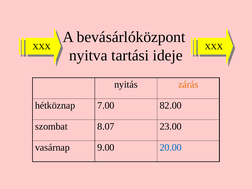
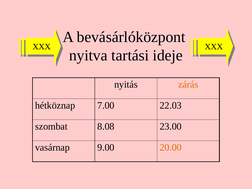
82.00: 82.00 -> 22.03
8.07: 8.07 -> 8.08
20.00 colour: blue -> orange
